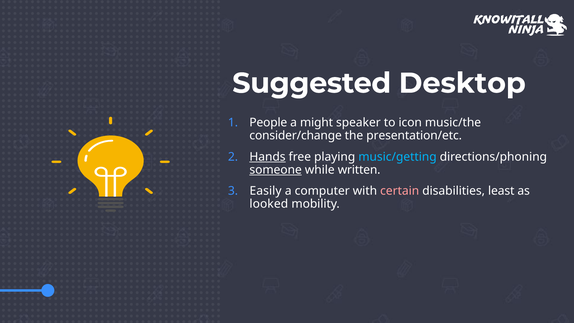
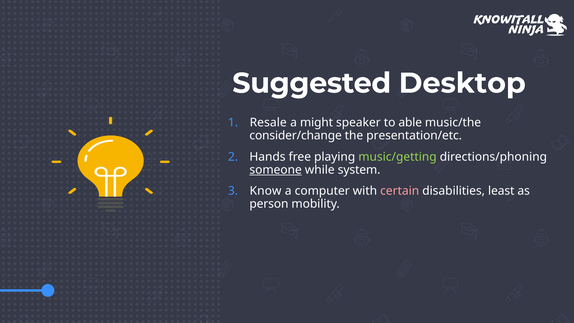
People: People -> Resale
icon: icon -> able
Hands underline: present -> none
music/getting colour: light blue -> light green
written: written -> system
Easily: Easily -> Know
looked: looked -> person
